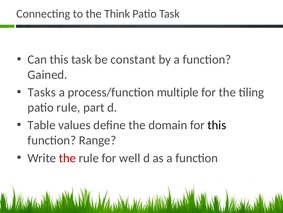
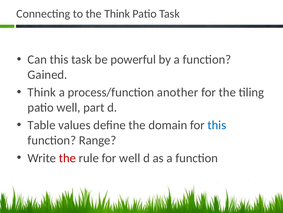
constant: constant -> powerful
Tasks at (42, 92): Tasks -> Think
multiple: multiple -> another
patio rule: rule -> well
this at (217, 125) colour: black -> blue
